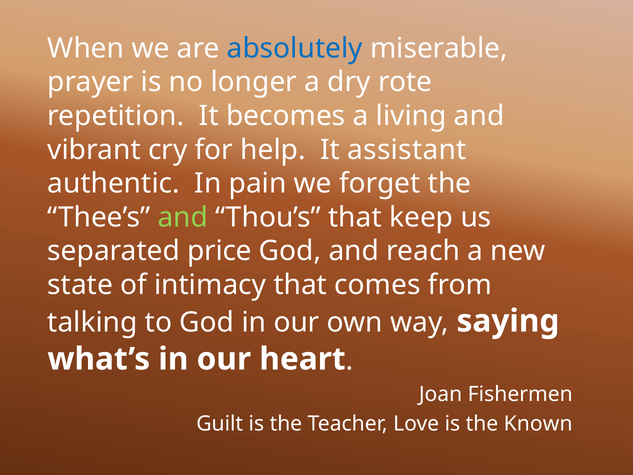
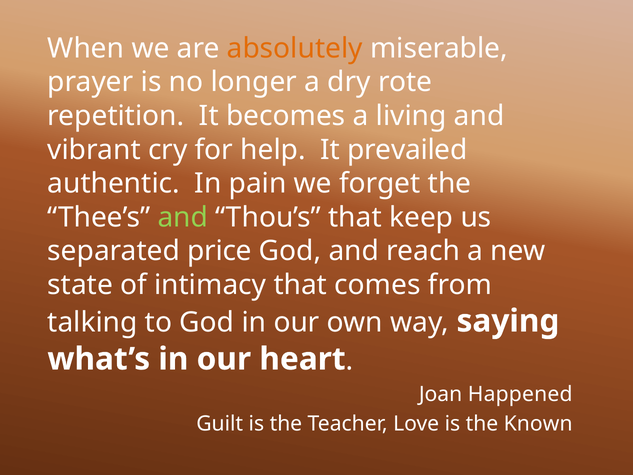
absolutely colour: blue -> orange
assistant: assistant -> prevailed
Fishermen: Fishermen -> Happened
